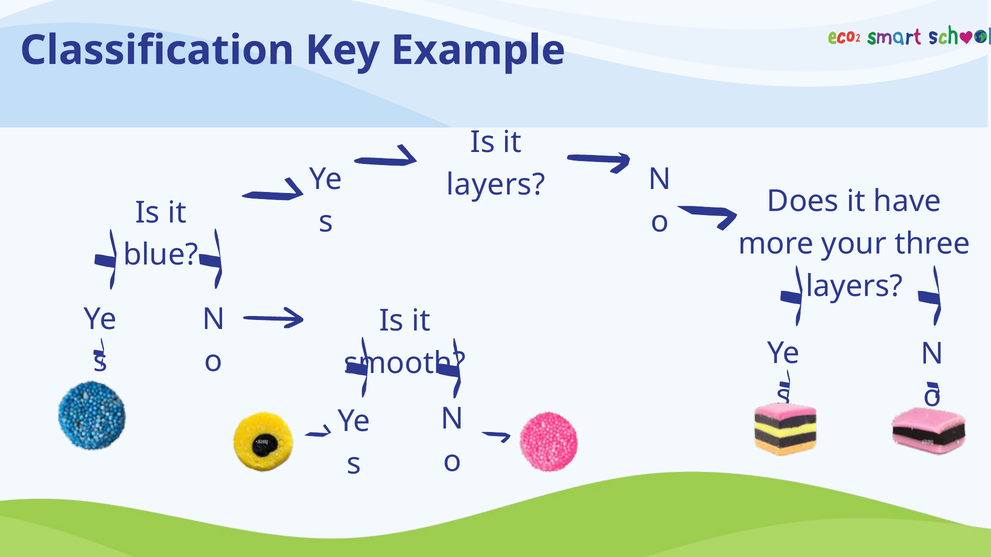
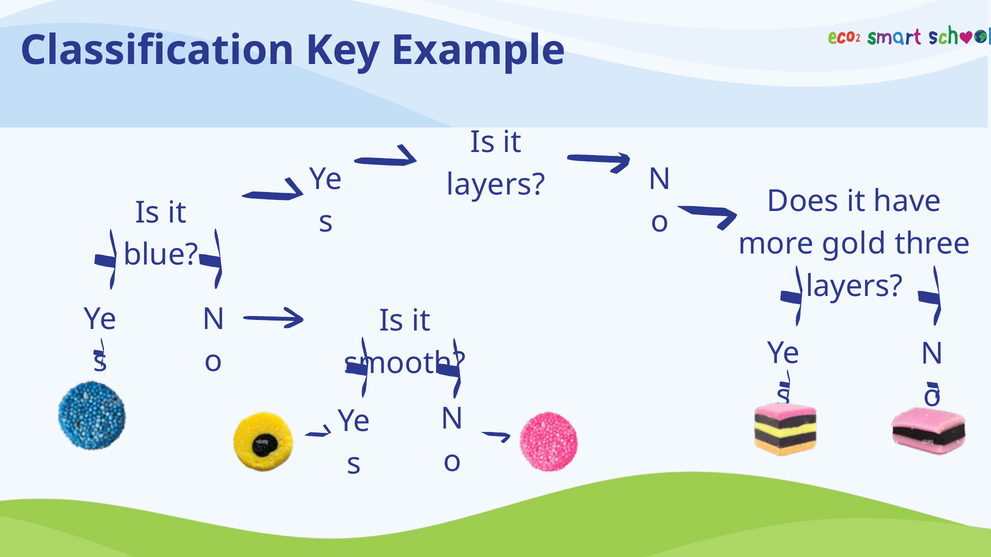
your: your -> gold
